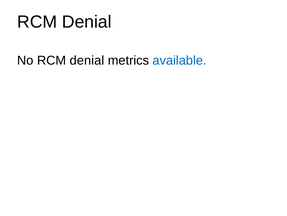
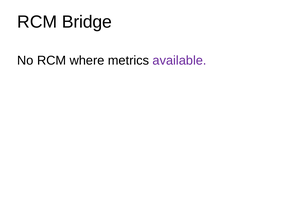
Denial at (87, 22): Denial -> Bridge
No RCM denial: denial -> where
available colour: blue -> purple
